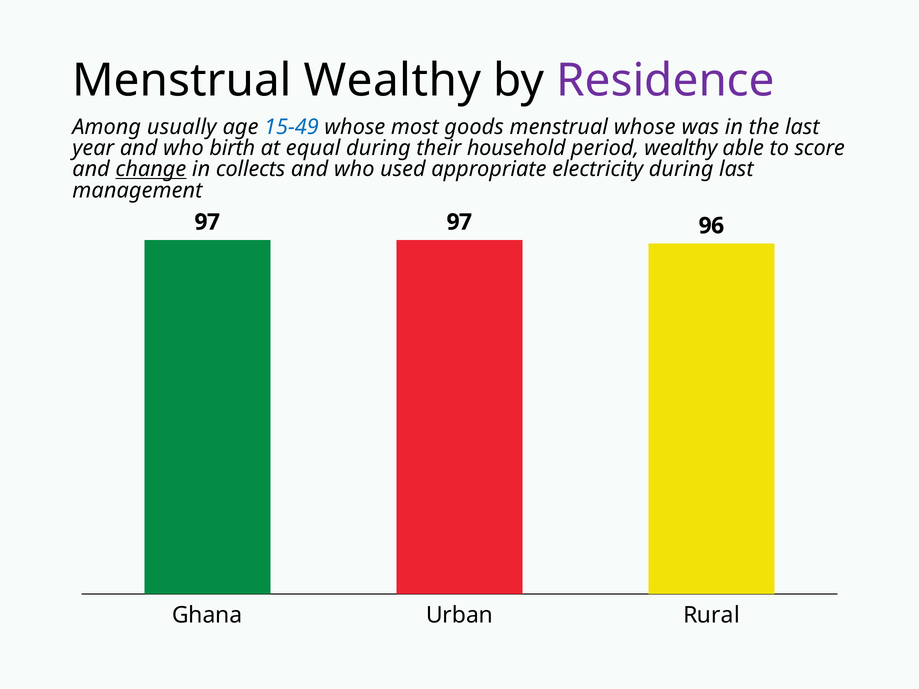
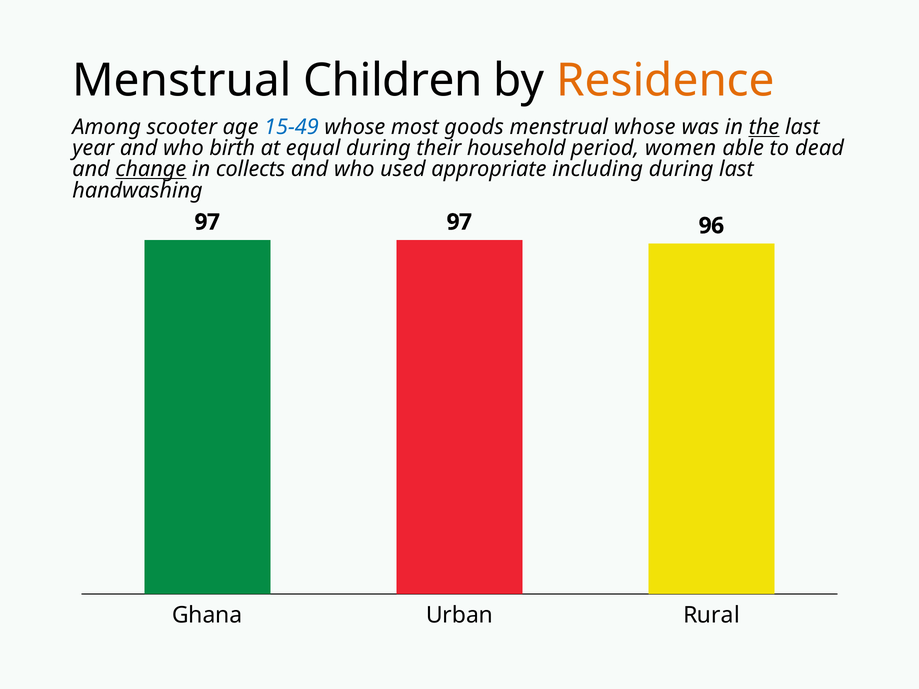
Menstrual Wealthy: Wealthy -> Children
Residence colour: purple -> orange
usually: usually -> scooter
the underline: none -> present
period wealthy: wealthy -> women
score: score -> dead
electricity: electricity -> including
management: management -> handwashing
